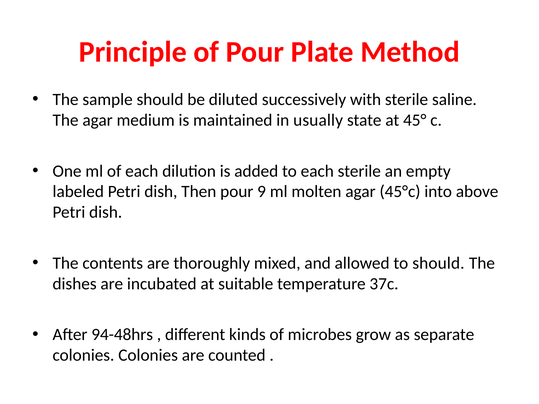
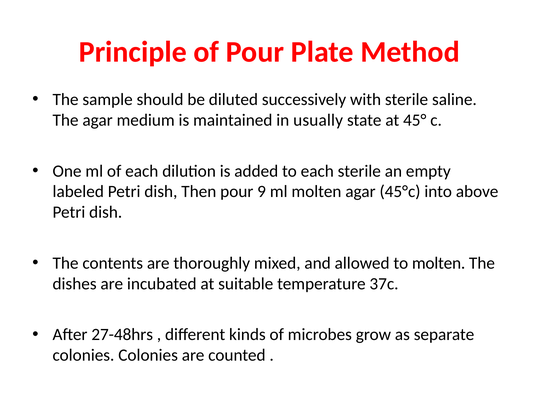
to should: should -> molten
94-48hrs: 94-48hrs -> 27-48hrs
